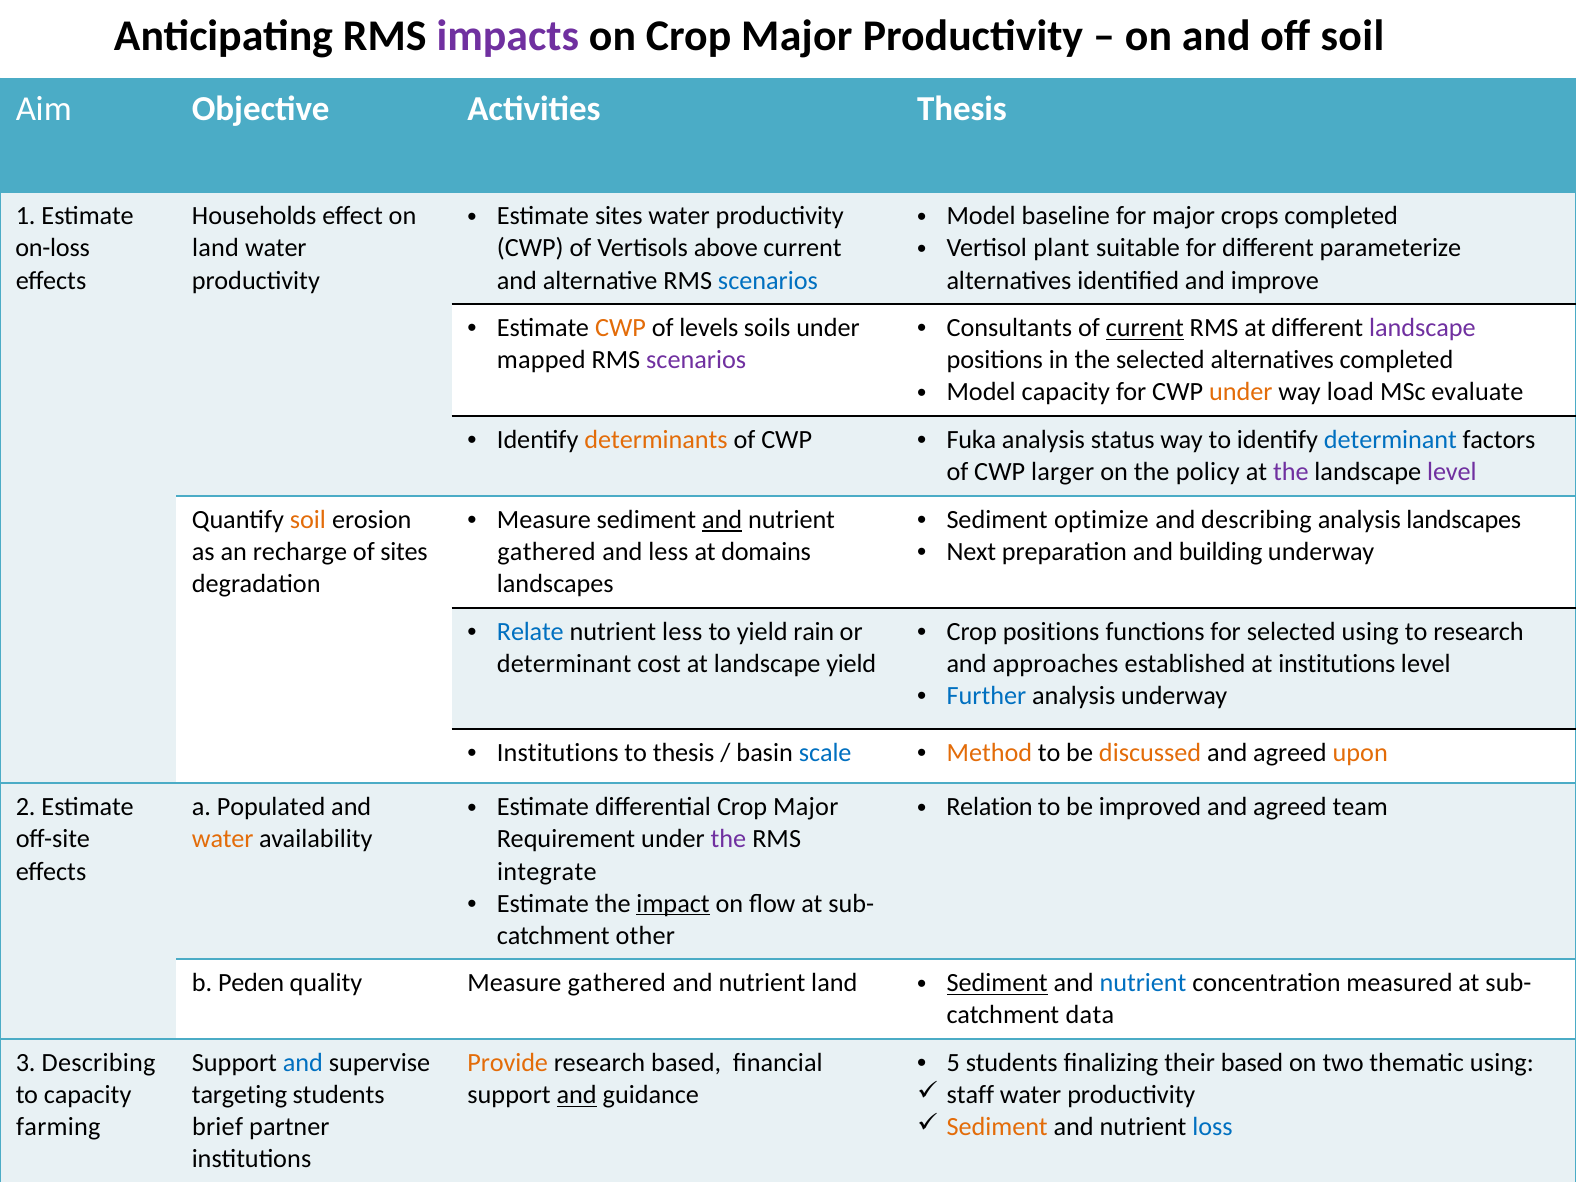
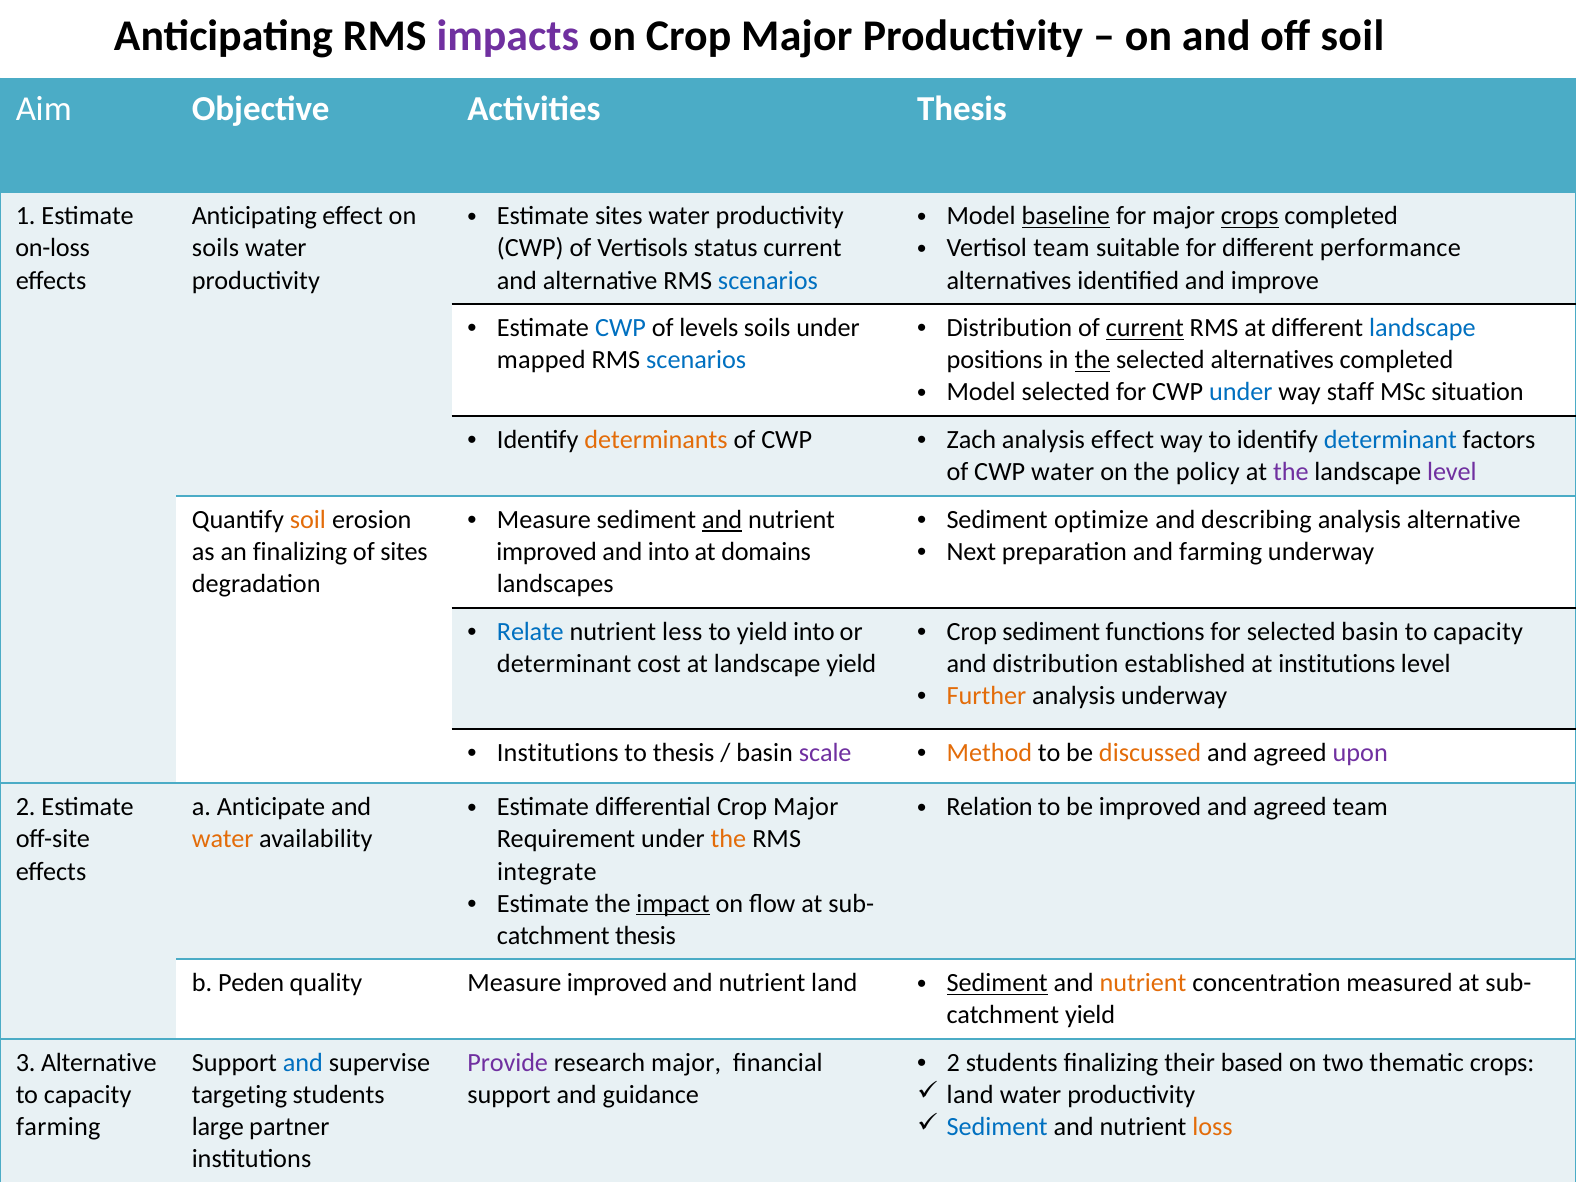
baseline underline: none -> present
crops at (1250, 216) underline: none -> present
Households at (254, 216): Households -> Anticipating
Vertisol plant: plant -> team
parameterize: parameterize -> performance
land at (216, 248): land -> soils
above: above -> status
CWP at (620, 328) colour: orange -> blue
Consultants at (1009, 328): Consultants -> Distribution
landscape at (1422, 328) colour: purple -> blue
scenarios at (696, 360) colour: purple -> blue
the at (1092, 360) underline: none -> present
Model capacity: capacity -> selected
under at (1241, 392) colour: orange -> blue
load: load -> staff
evaluate: evaluate -> situation
Fuka: Fuka -> Zach
analysis status: status -> effect
CWP larger: larger -> water
analysis landscapes: landscapes -> alternative
and building: building -> farming
an recharge: recharge -> finalizing
gathered at (546, 552): gathered -> improved
and less: less -> into
yield rain: rain -> into
Crop positions: positions -> sediment
selected using: using -> basin
research at (1478, 632): research -> capacity
and approaches: approaches -> distribution
Further colour: blue -> orange
scale colour: blue -> purple
upon colour: orange -> purple
Populated: Populated -> Anticipate
the at (728, 839) colour: purple -> orange
other at (645, 935): other -> thesis
Measure gathered: gathered -> improved
nutrient at (1143, 983) colour: blue -> orange
data at (1090, 1015): data -> yield
5 at (953, 1063): 5 -> 2
thematic using: using -> crops
3 Describing: Describing -> Alternative
Provide colour: orange -> purple
research based: based -> major
staff at (970, 1095): staff -> land
and at (577, 1095) underline: present -> none
Sediment at (997, 1127) colour: orange -> blue
loss colour: blue -> orange
brief: brief -> large
